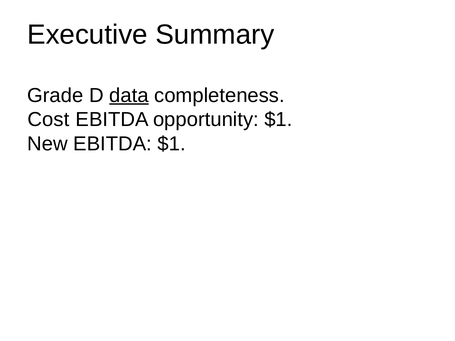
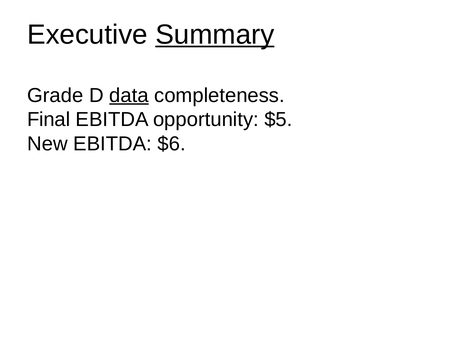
Summary underline: none -> present
Cost: Cost -> Final
opportunity $1: $1 -> $5
EBITDA $1: $1 -> $6
